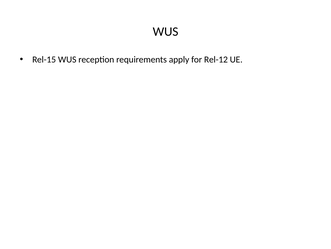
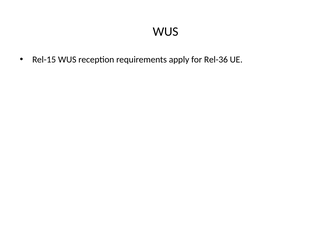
Rel-12: Rel-12 -> Rel-36
